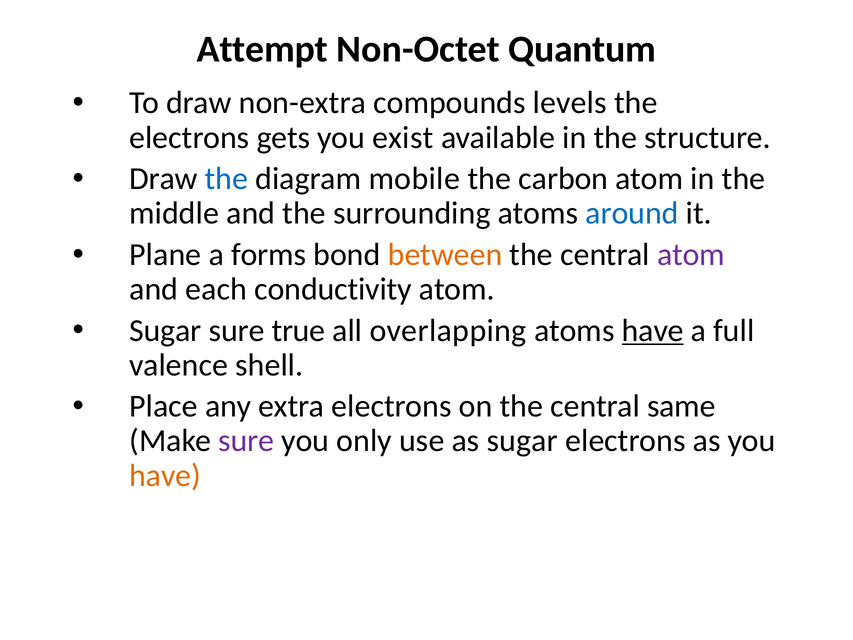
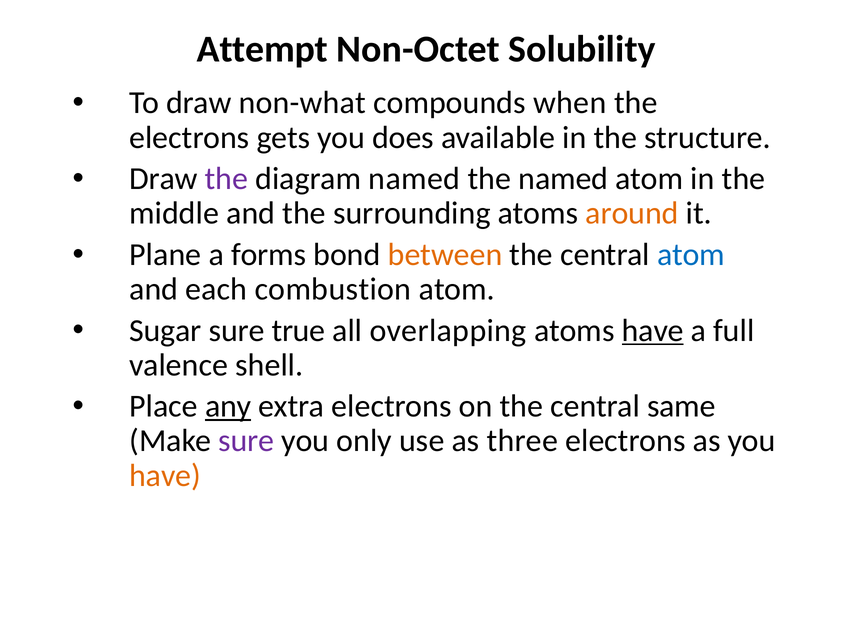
Quantum: Quantum -> Solubility
non-extra: non-extra -> non-what
levels: levels -> when
exist: exist -> does
the at (226, 179) colour: blue -> purple
diagram mobile: mobile -> named
the carbon: carbon -> named
around colour: blue -> orange
atom at (691, 255) colour: purple -> blue
conductivity: conductivity -> combustion
any underline: none -> present
as sugar: sugar -> three
